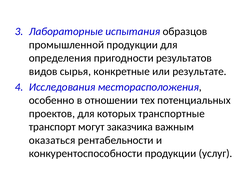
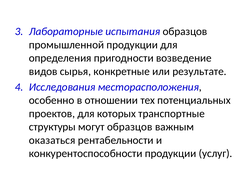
результатов: результатов -> возведение
транспорт: транспорт -> структуры
могут заказчика: заказчика -> образцов
